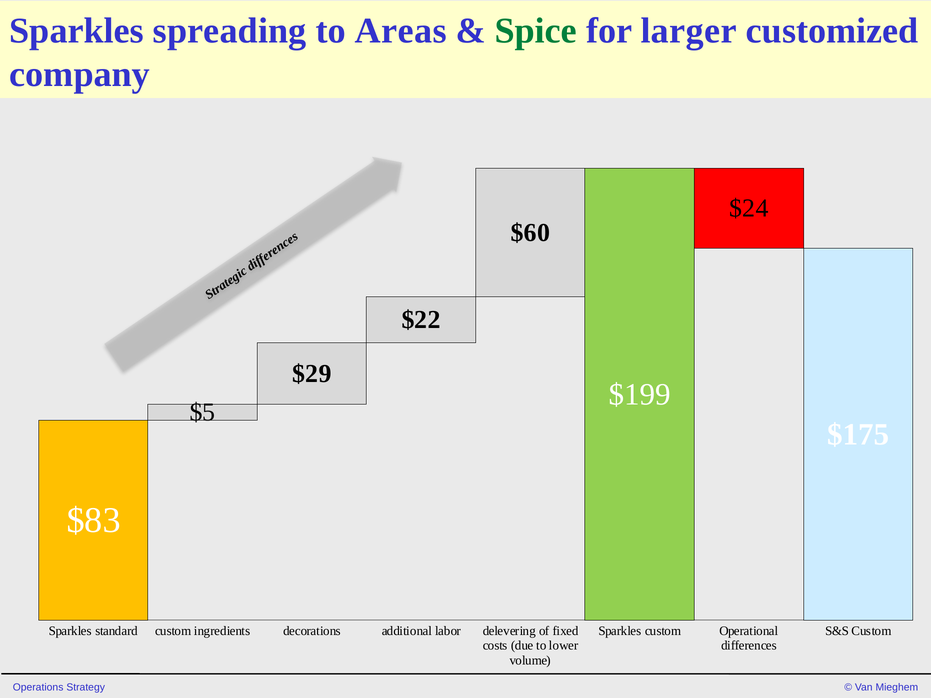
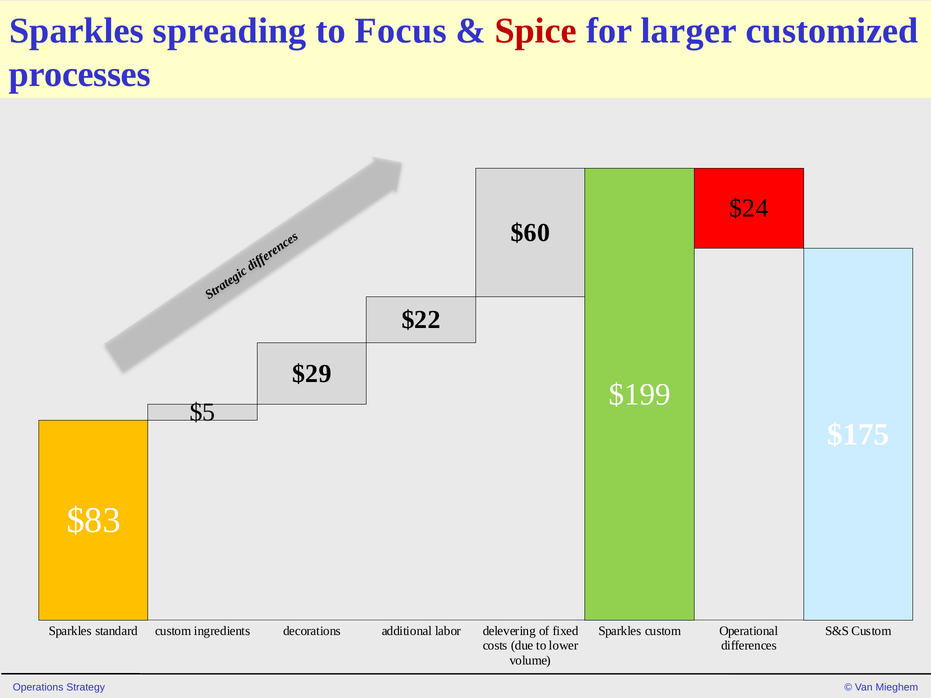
Areas: Areas -> Focus
Spice colour: green -> red
company: company -> processes
